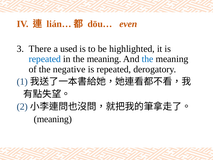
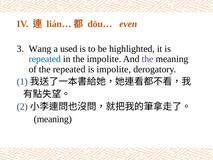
There: There -> Wang
in the meaning: meaning -> impolite
the at (148, 59) colour: blue -> purple
the negative: negative -> repeated
repeated at (114, 69): repeated -> impolite
